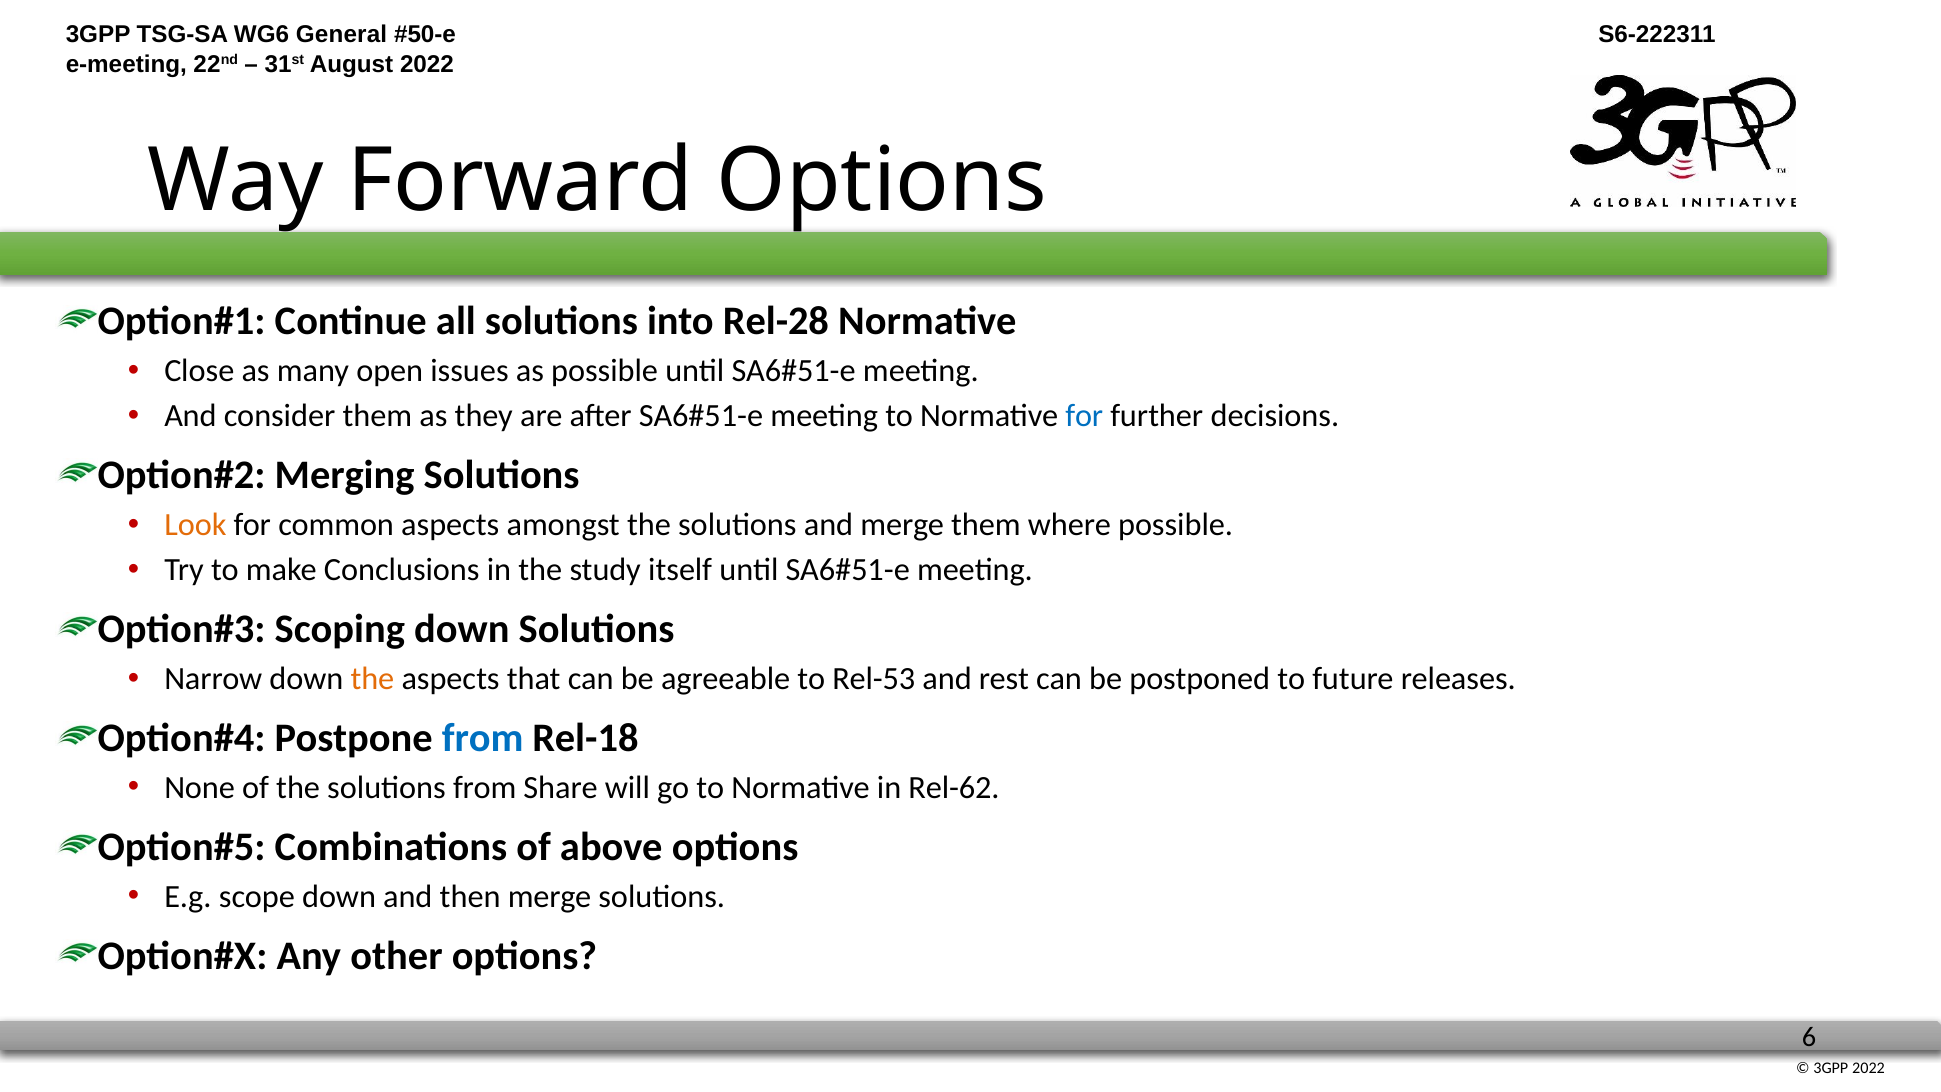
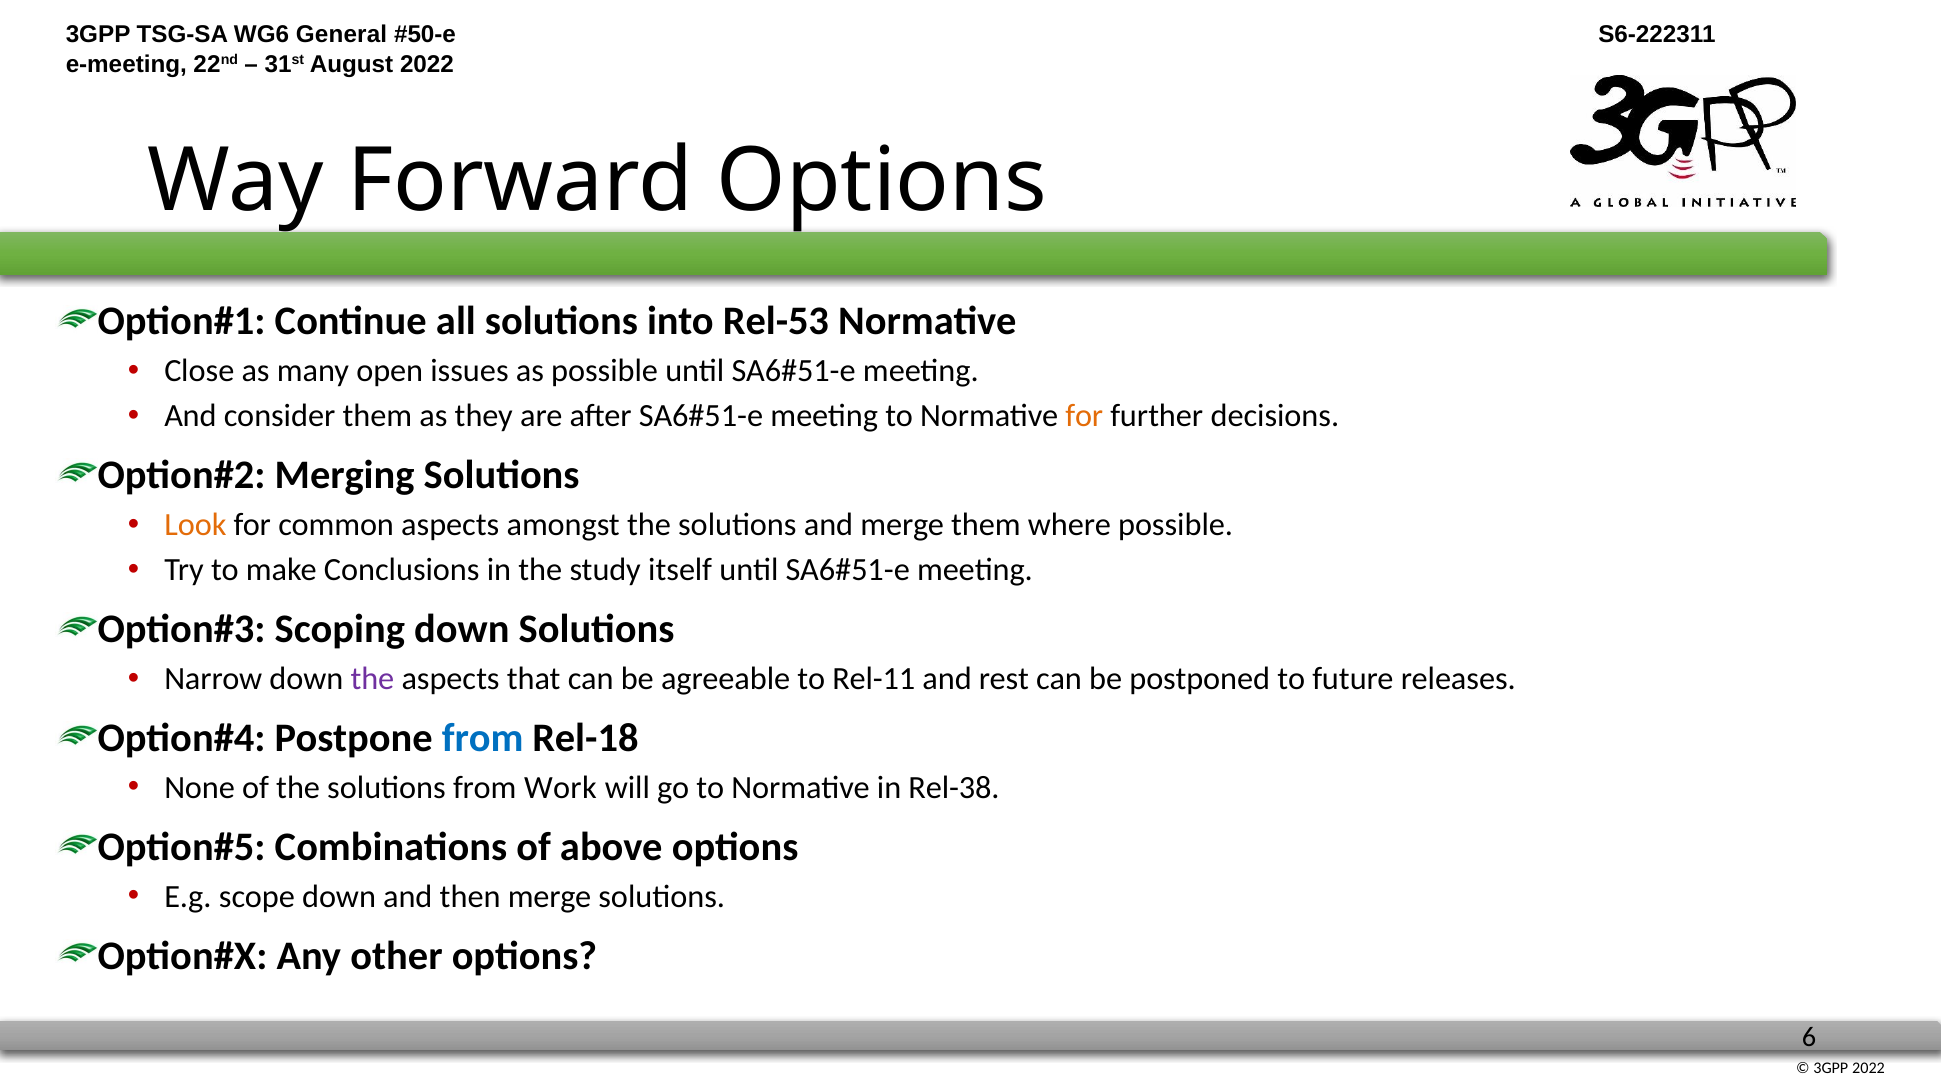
Rel-28: Rel-28 -> Rel-53
for at (1084, 416) colour: blue -> orange
the at (372, 679) colour: orange -> purple
Rel-53: Rel-53 -> Rel-11
Share: Share -> Work
Rel-62: Rel-62 -> Rel-38
